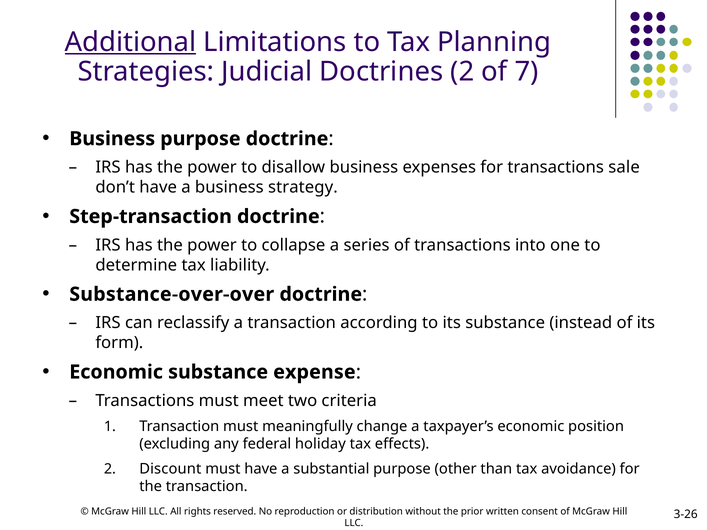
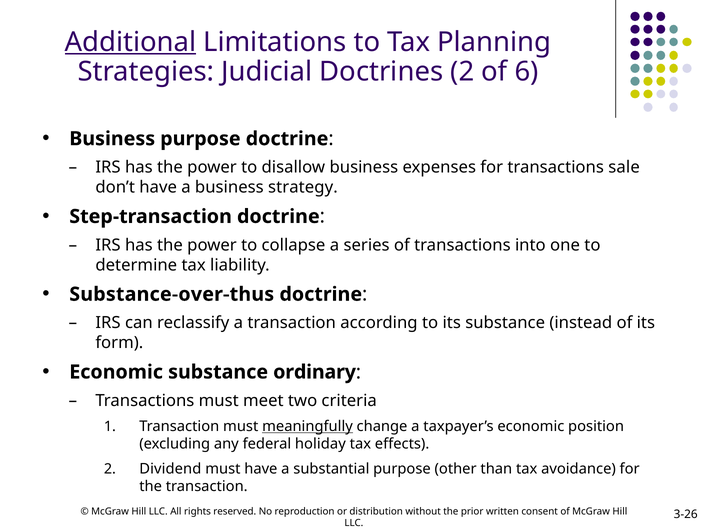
7: 7 -> 6
Substance-over-over: Substance-over-over -> Substance-over-thus
expense: expense -> ordinary
meaningfully underline: none -> present
Discount: Discount -> Dividend
